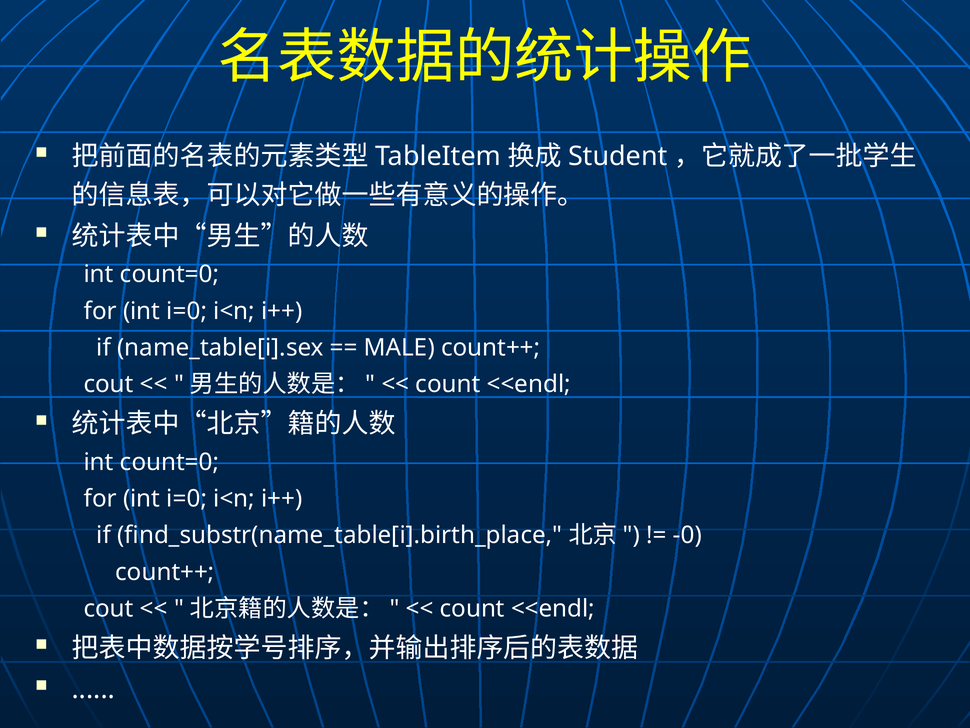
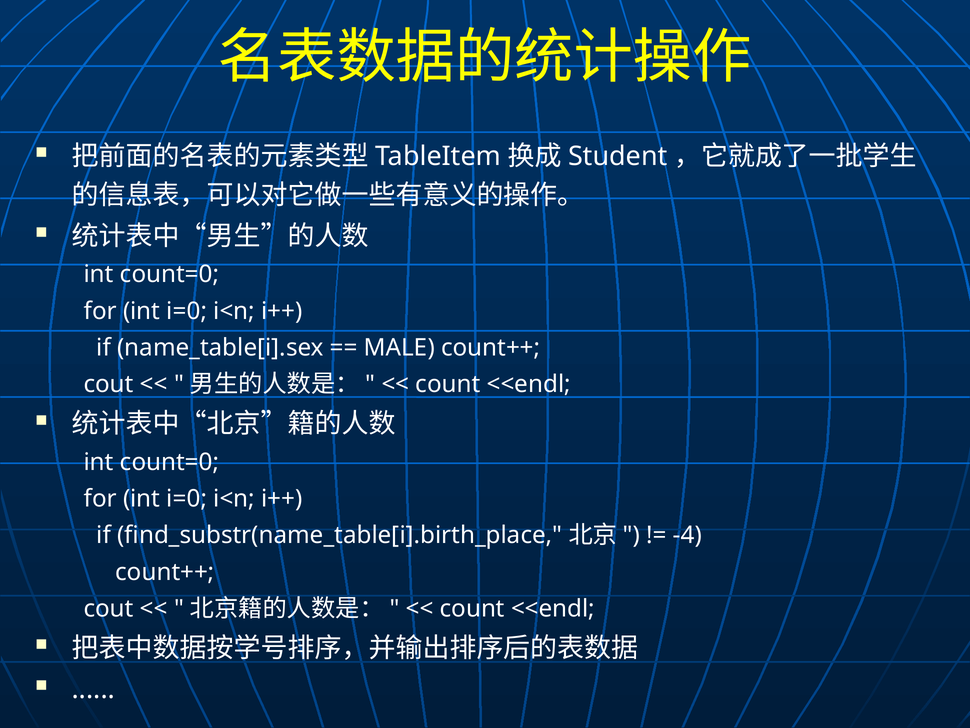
-0: -0 -> -4
